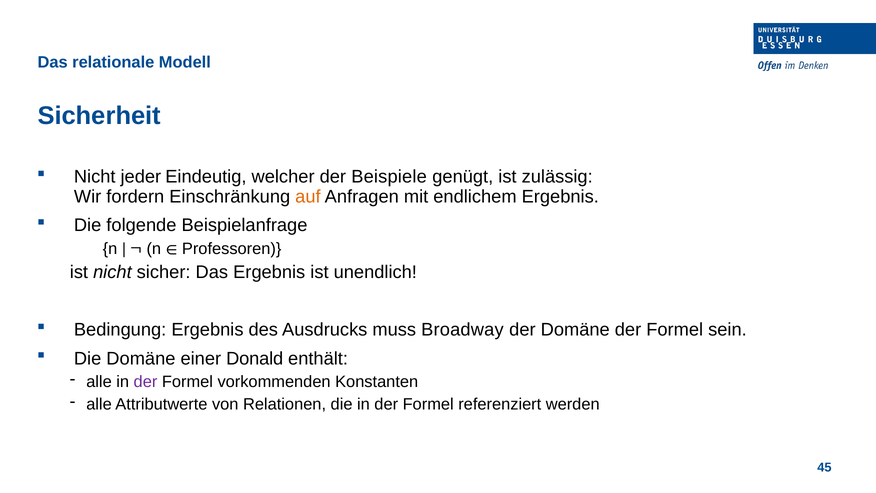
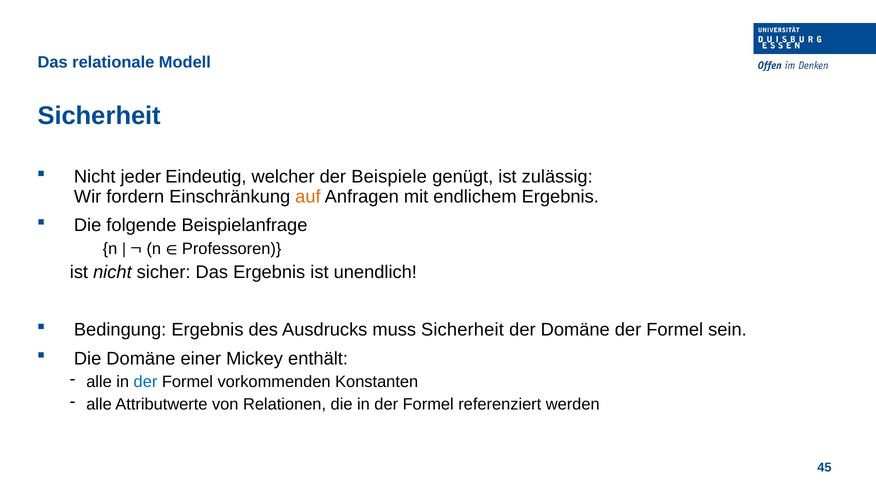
muss Broadway: Broadway -> Sicherheit
Donald: Donald -> Mickey
der at (145, 382) colour: purple -> blue
